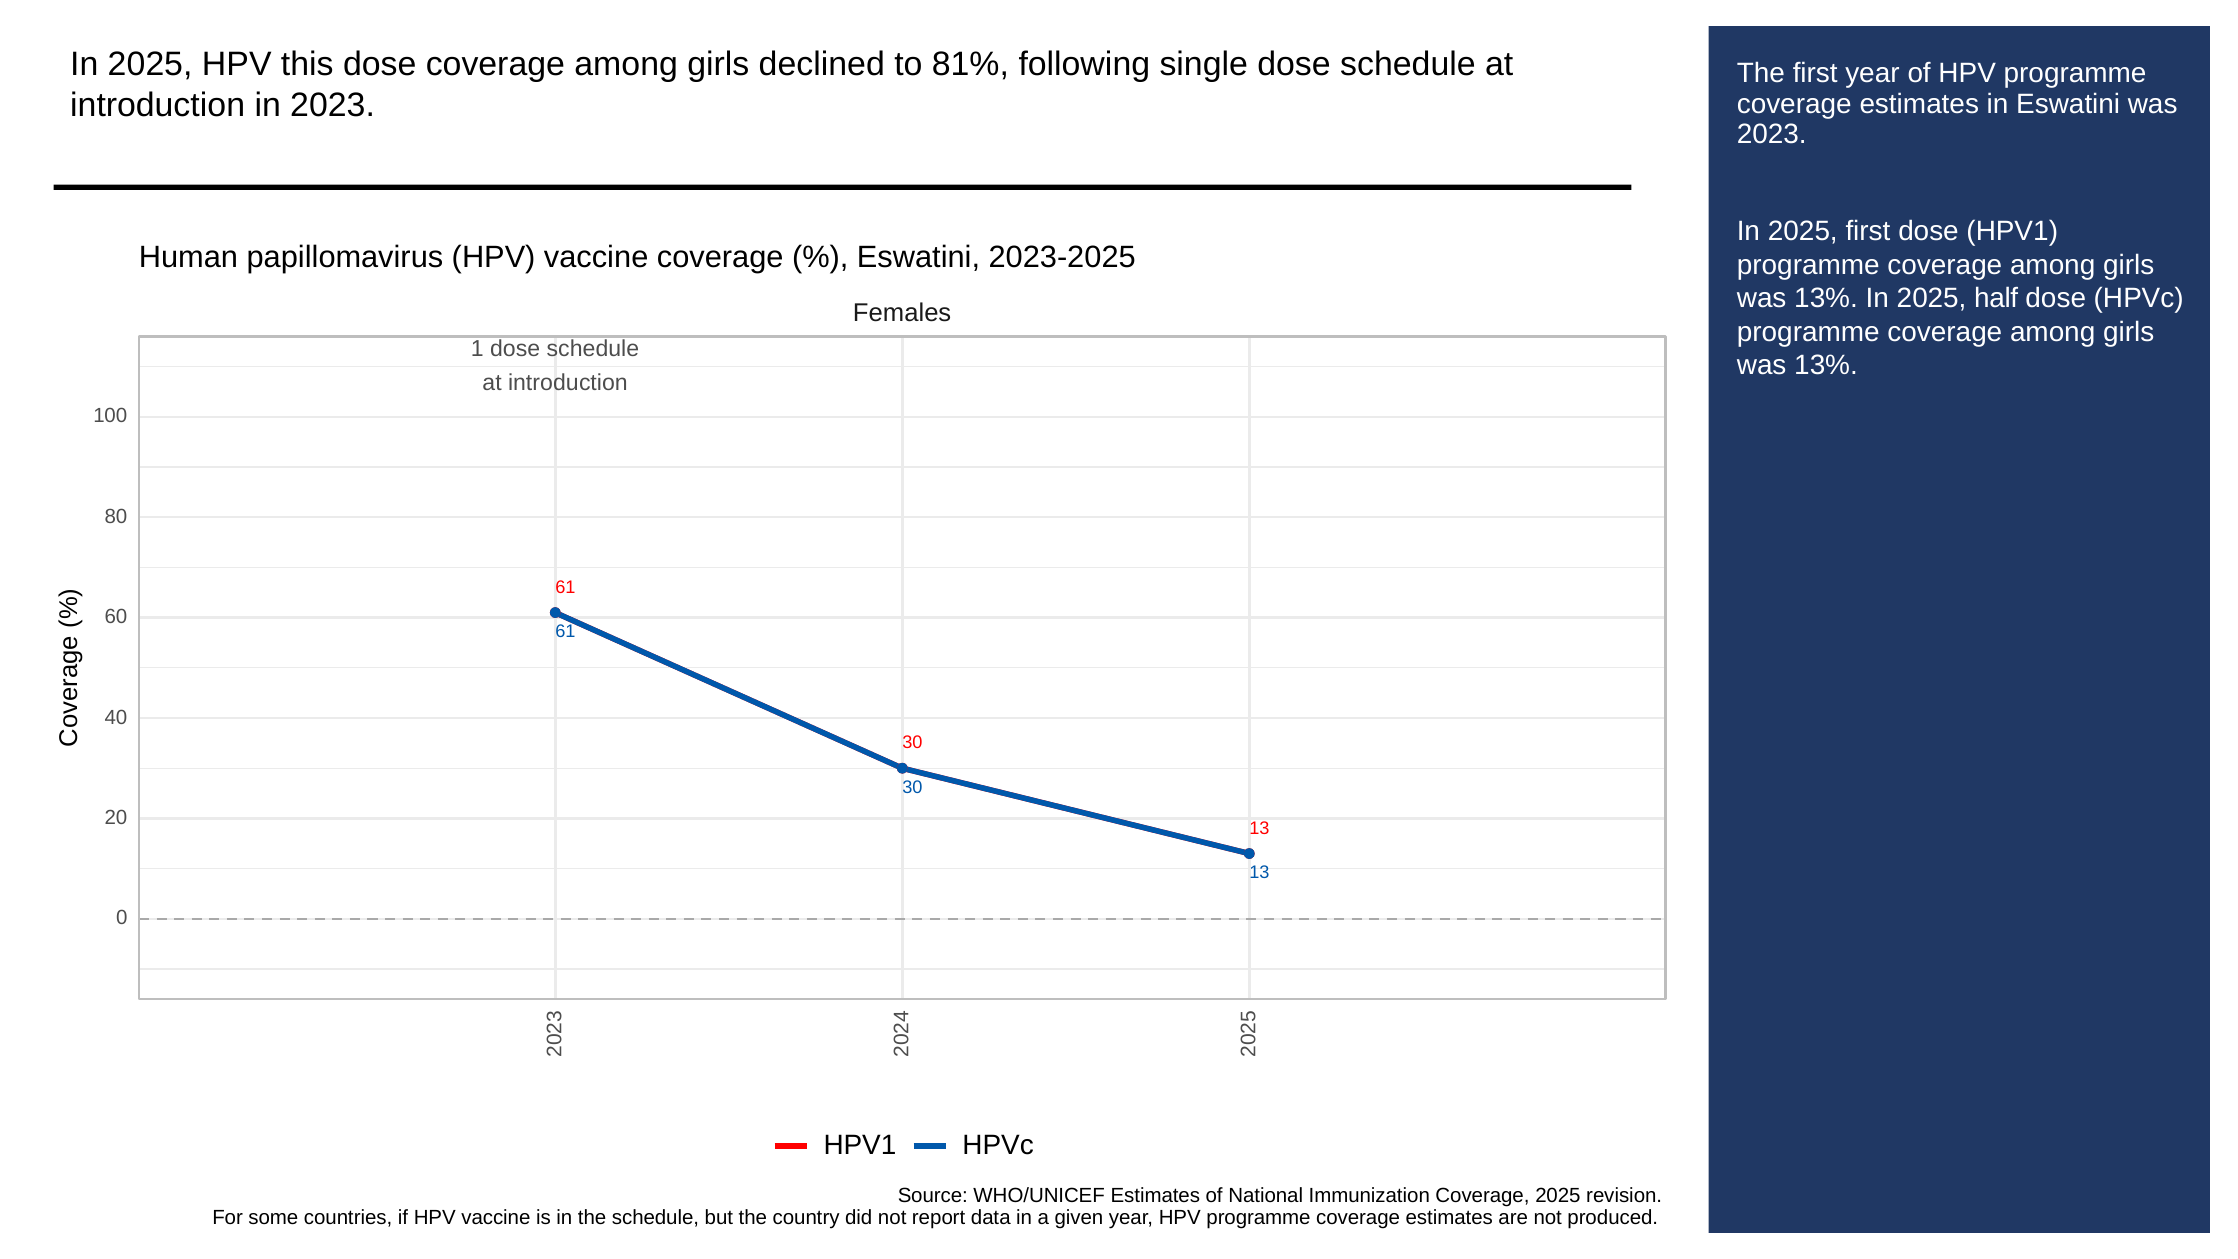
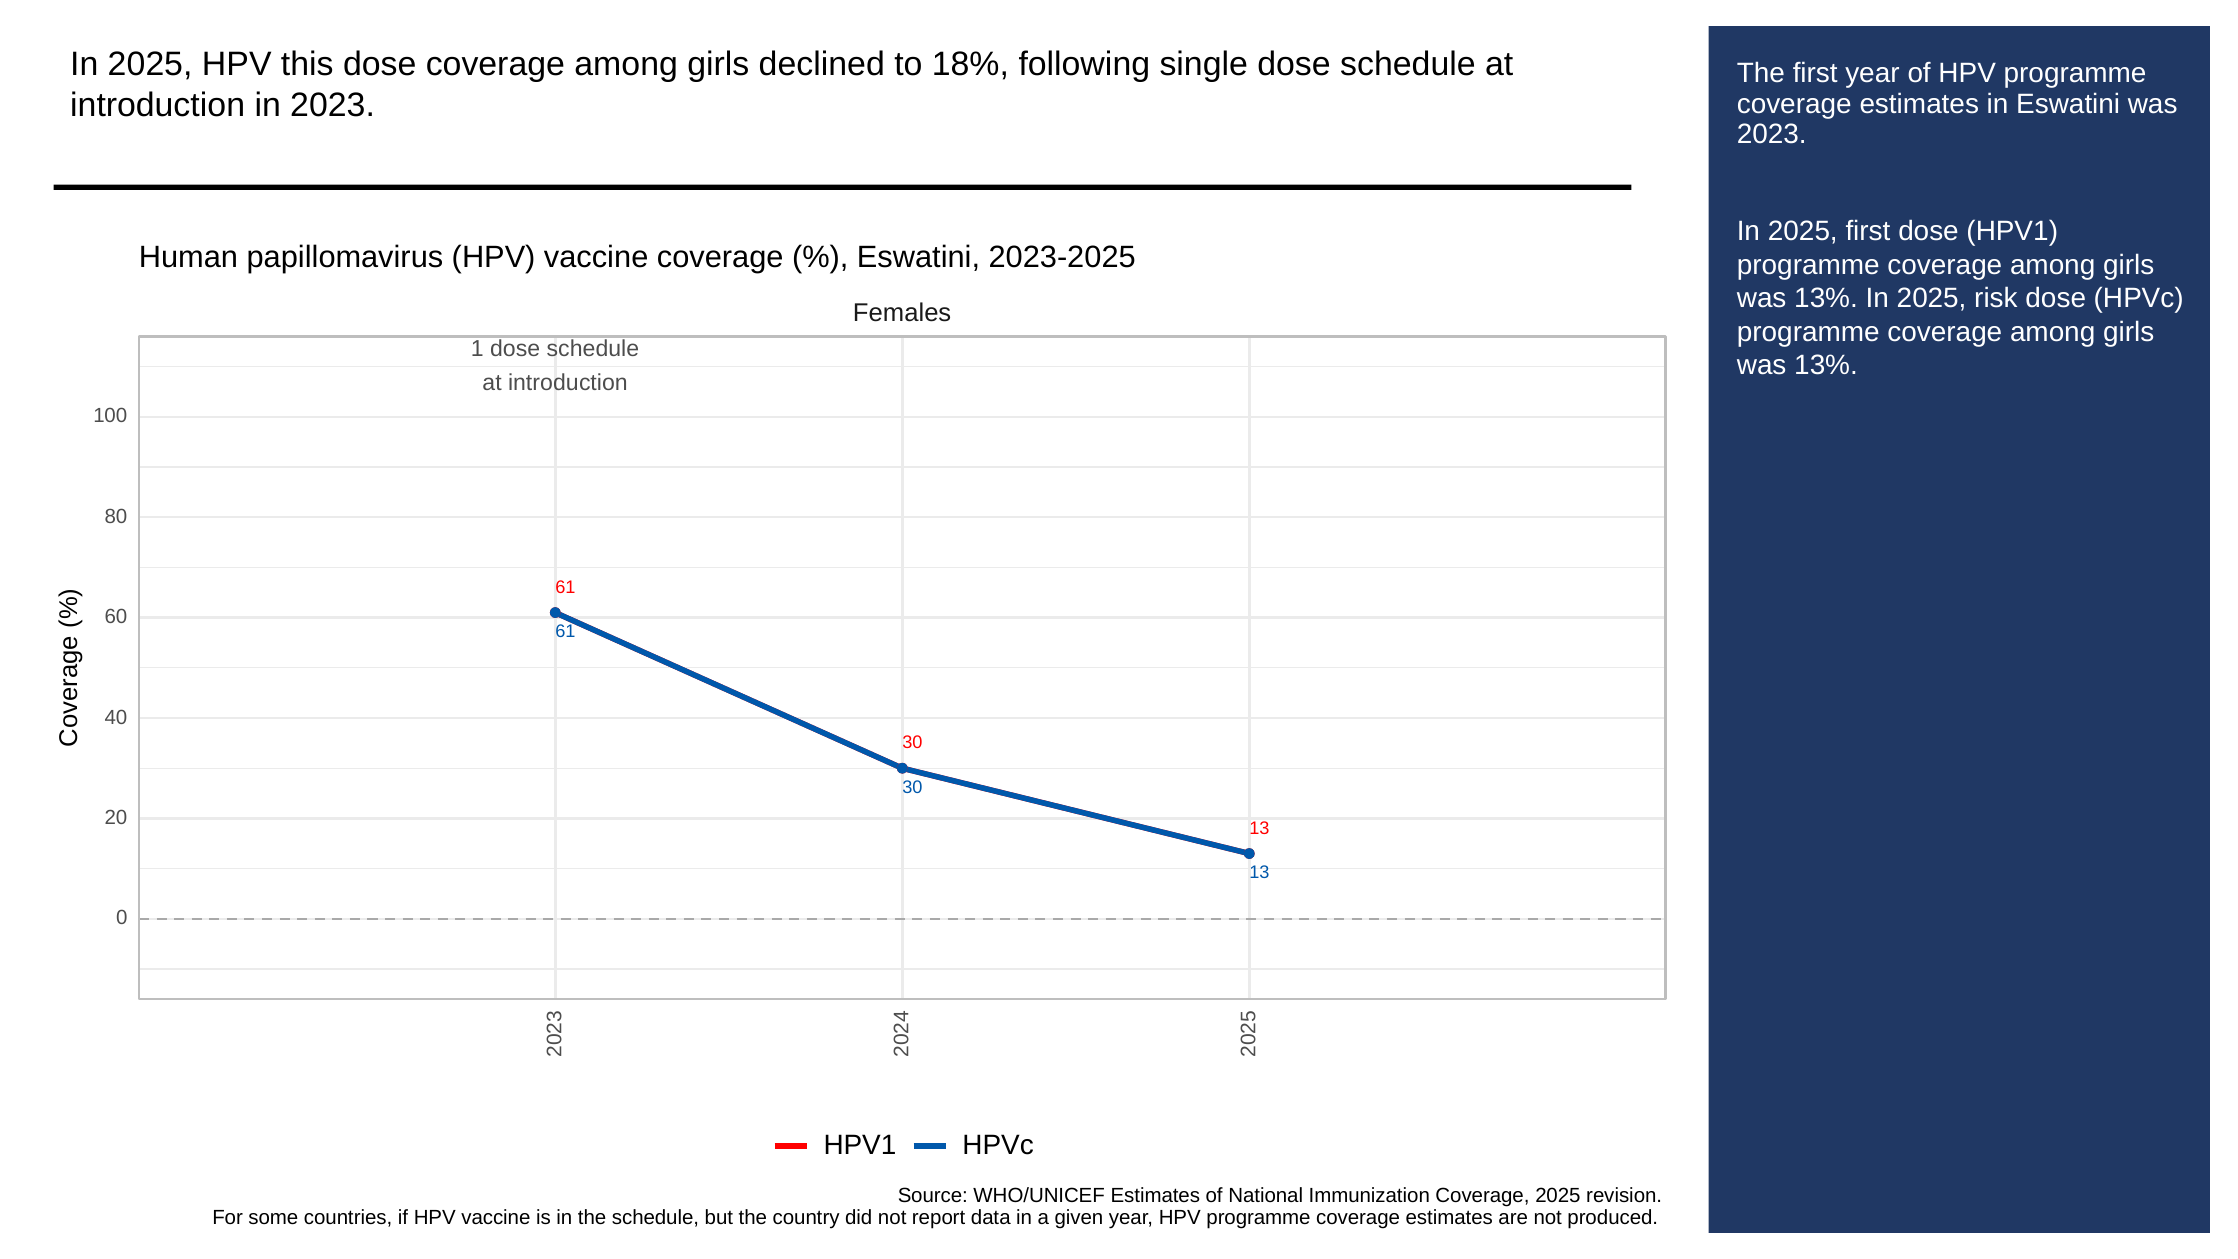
81%: 81% -> 18%
half: half -> risk
